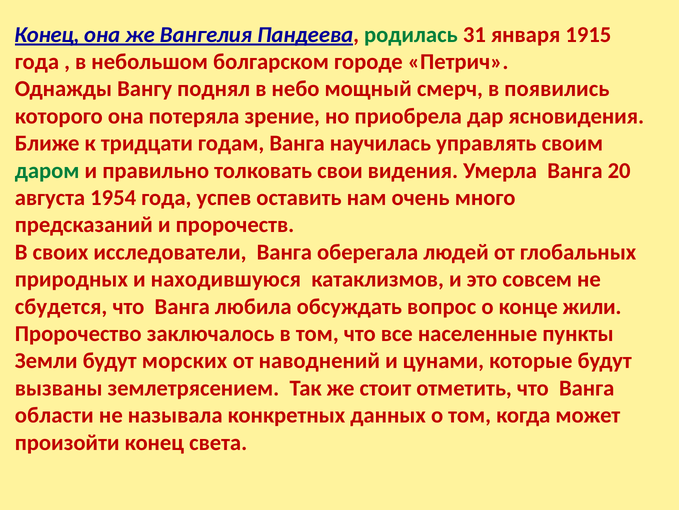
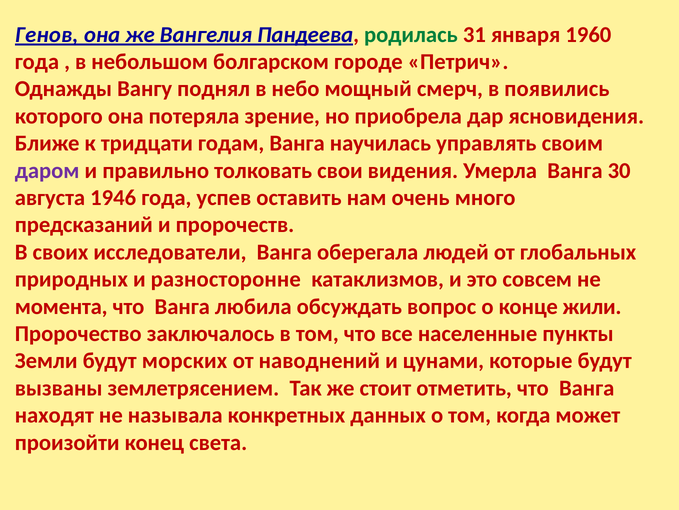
Конец at (47, 35): Конец -> Генов
1915: 1915 -> 1960
даром colour: green -> purple
20: 20 -> 30
1954: 1954 -> 1946
находившуюся: находившуюся -> разносторонне
сбудется: сбудется -> момента
области: области -> находят
